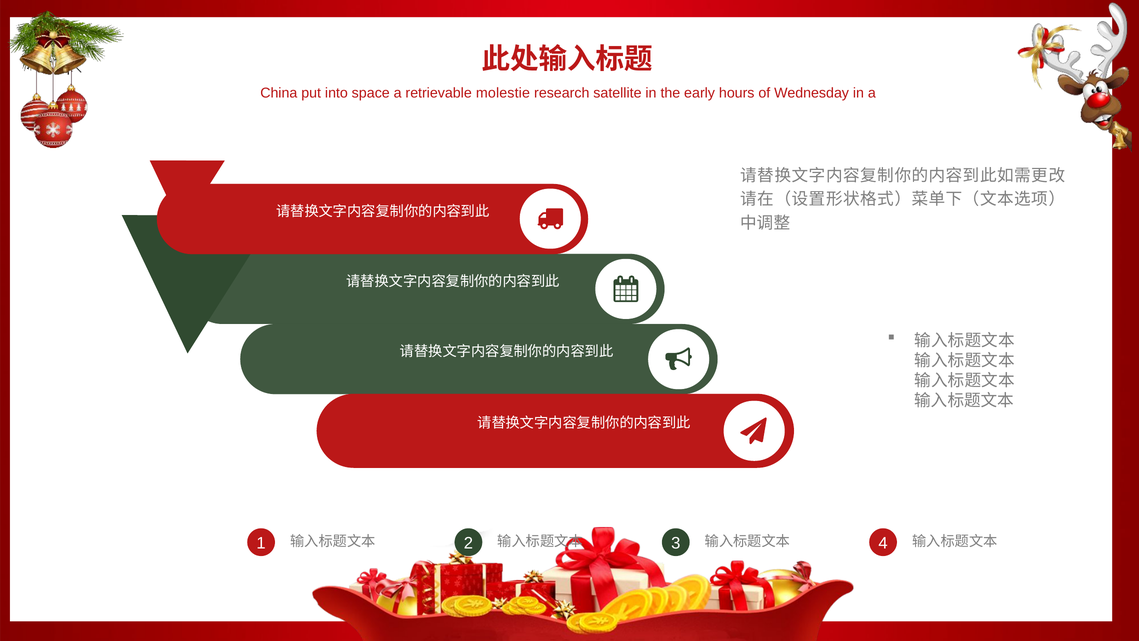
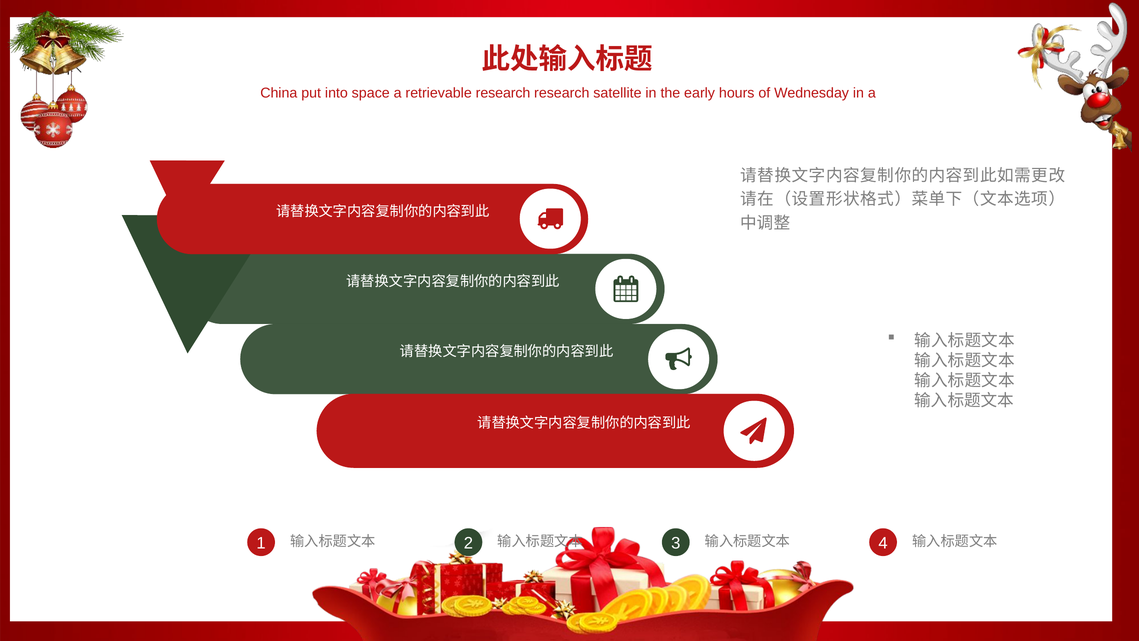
retrievable molestie: molestie -> research
